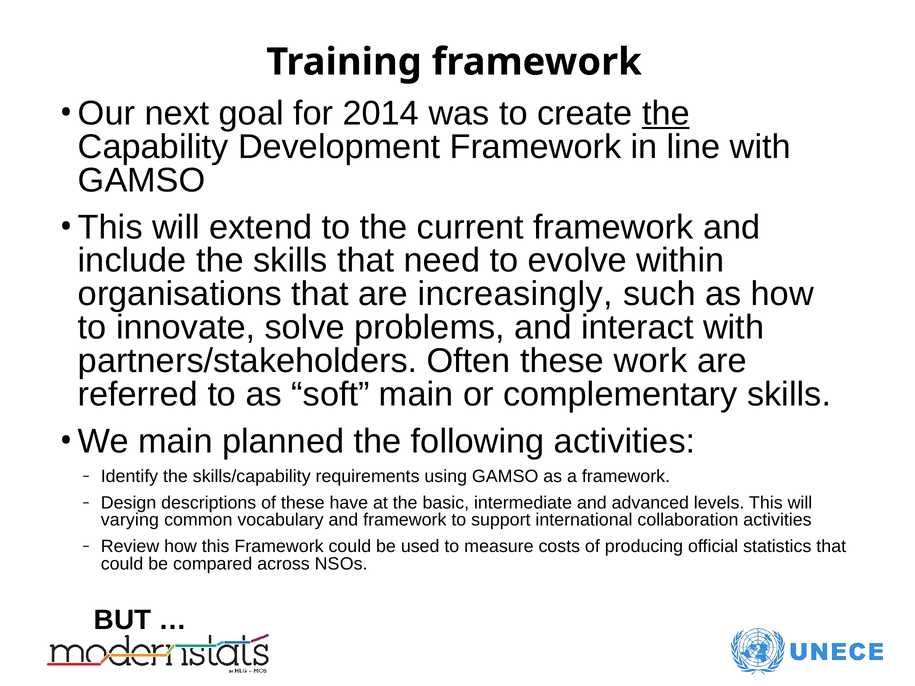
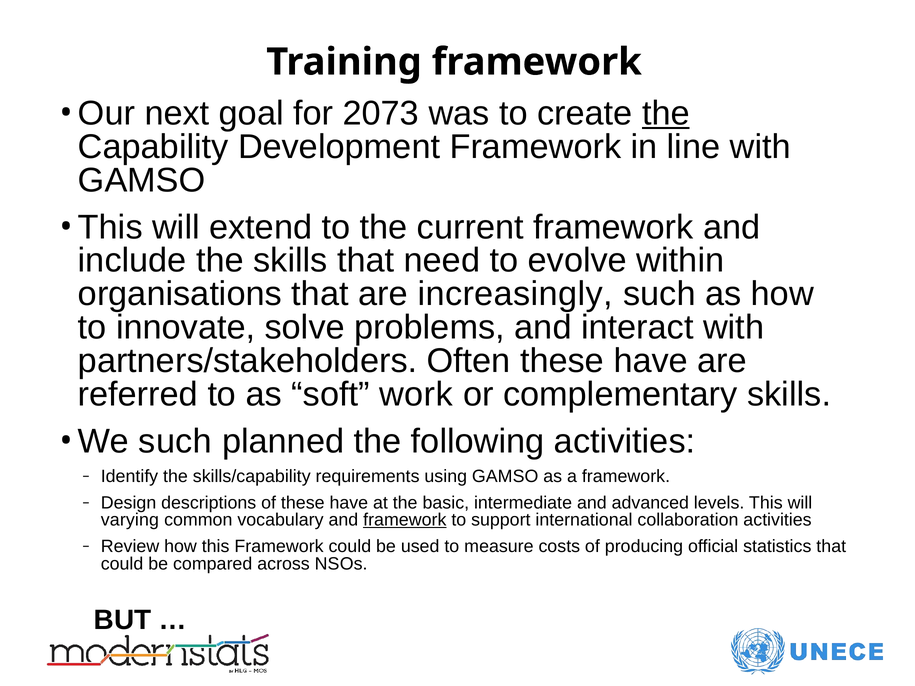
2014: 2014 -> 2073
Often these work: work -> have
soft main: main -> work
We main: main -> such
framework at (405, 520) underline: none -> present
